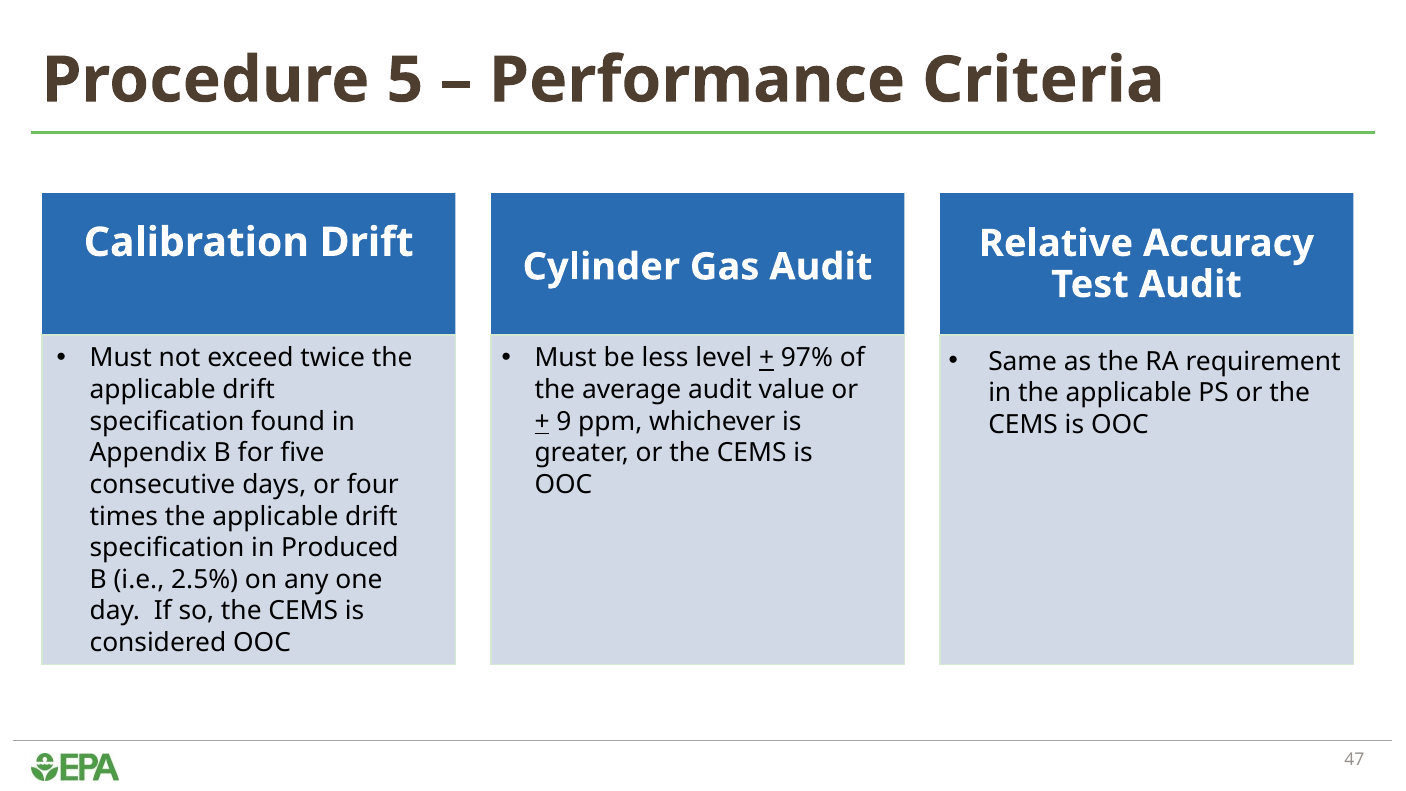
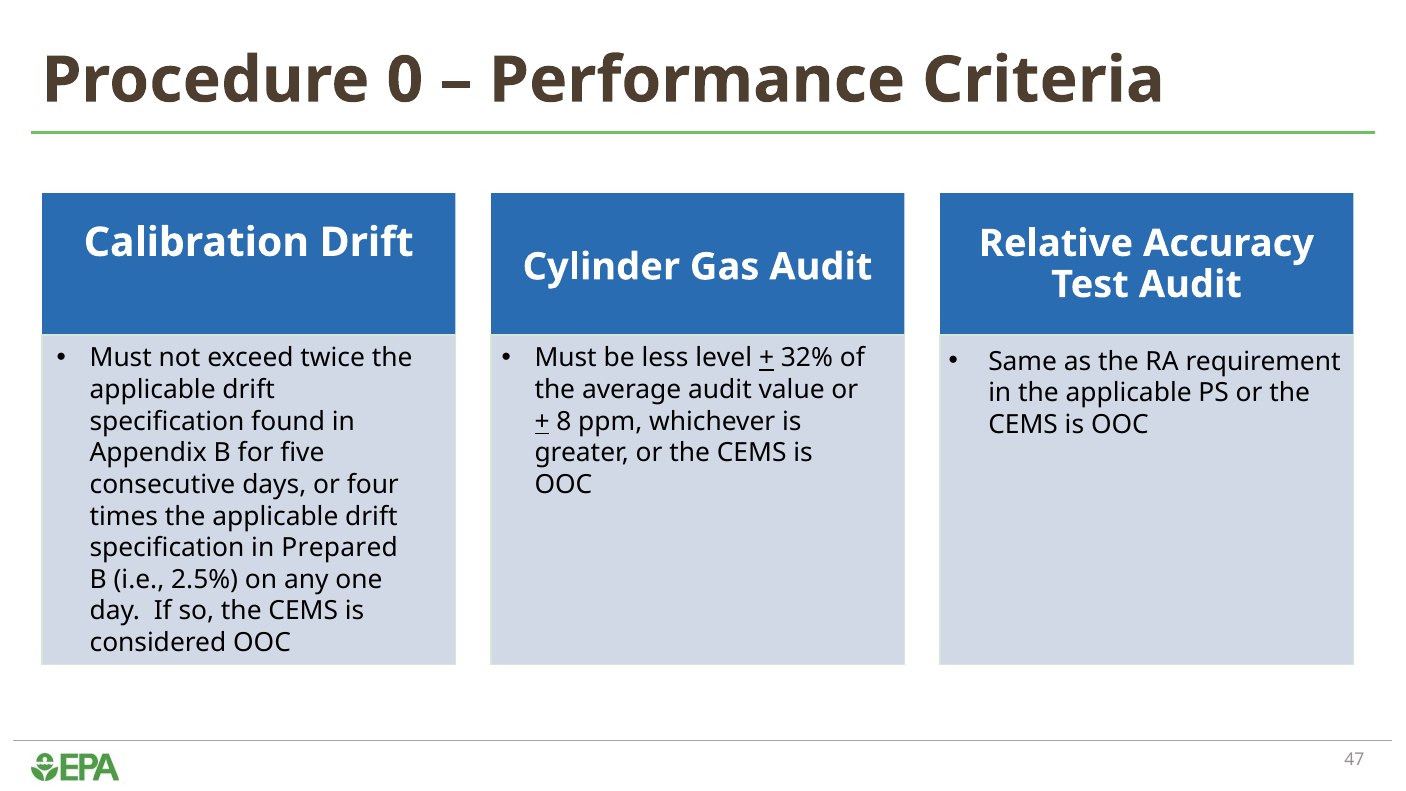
5: 5 -> 0
97%: 97% -> 32%
9: 9 -> 8
Produced: Produced -> Prepared
